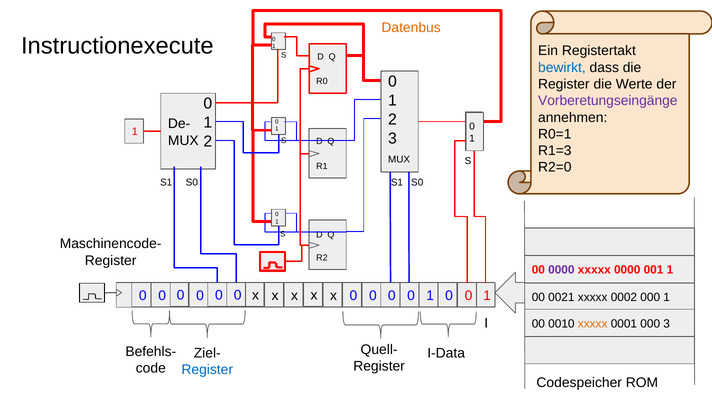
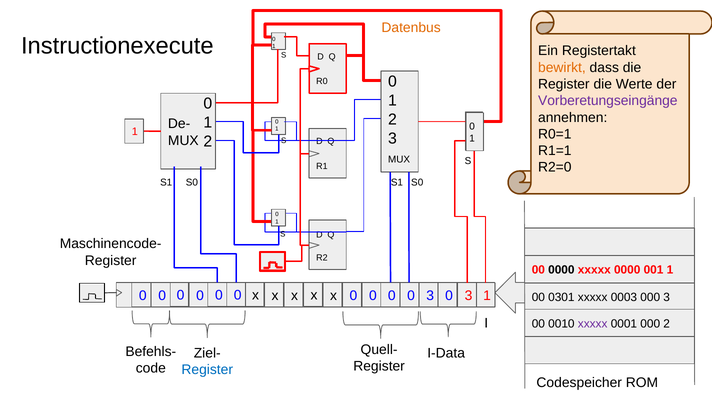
bewirkt colour: blue -> orange
R1=3: R1=3 -> R1=1
0000 at (561, 270) colour: purple -> black
1 at (430, 295): 1 -> 3
0 at (469, 295): 0 -> 3
0021: 0021 -> 0301
0002: 0002 -> 0003
000 1: 1 -> 3
xxxxx at (593, 323) colour: orange -> purple
000 3: 3 -> 2
